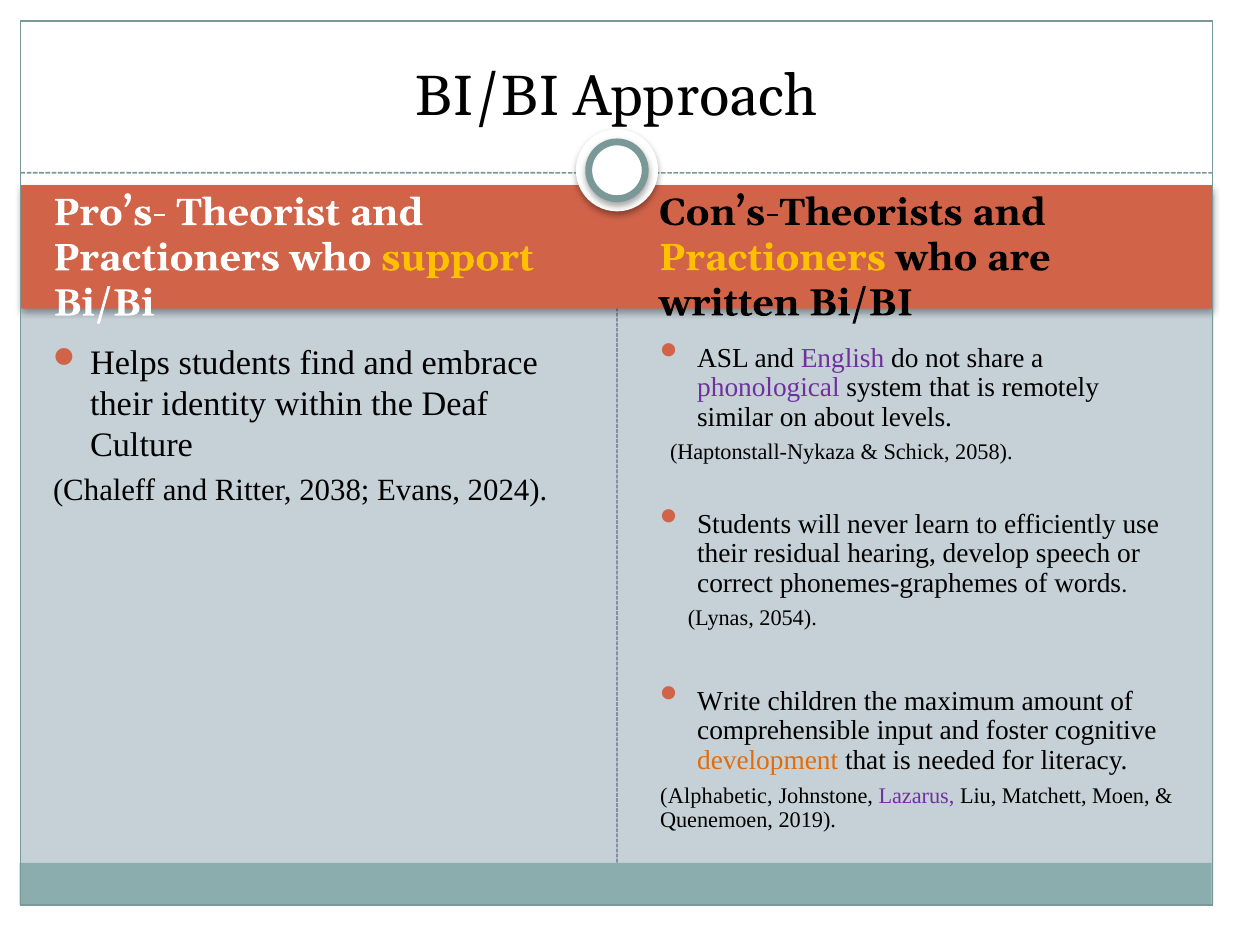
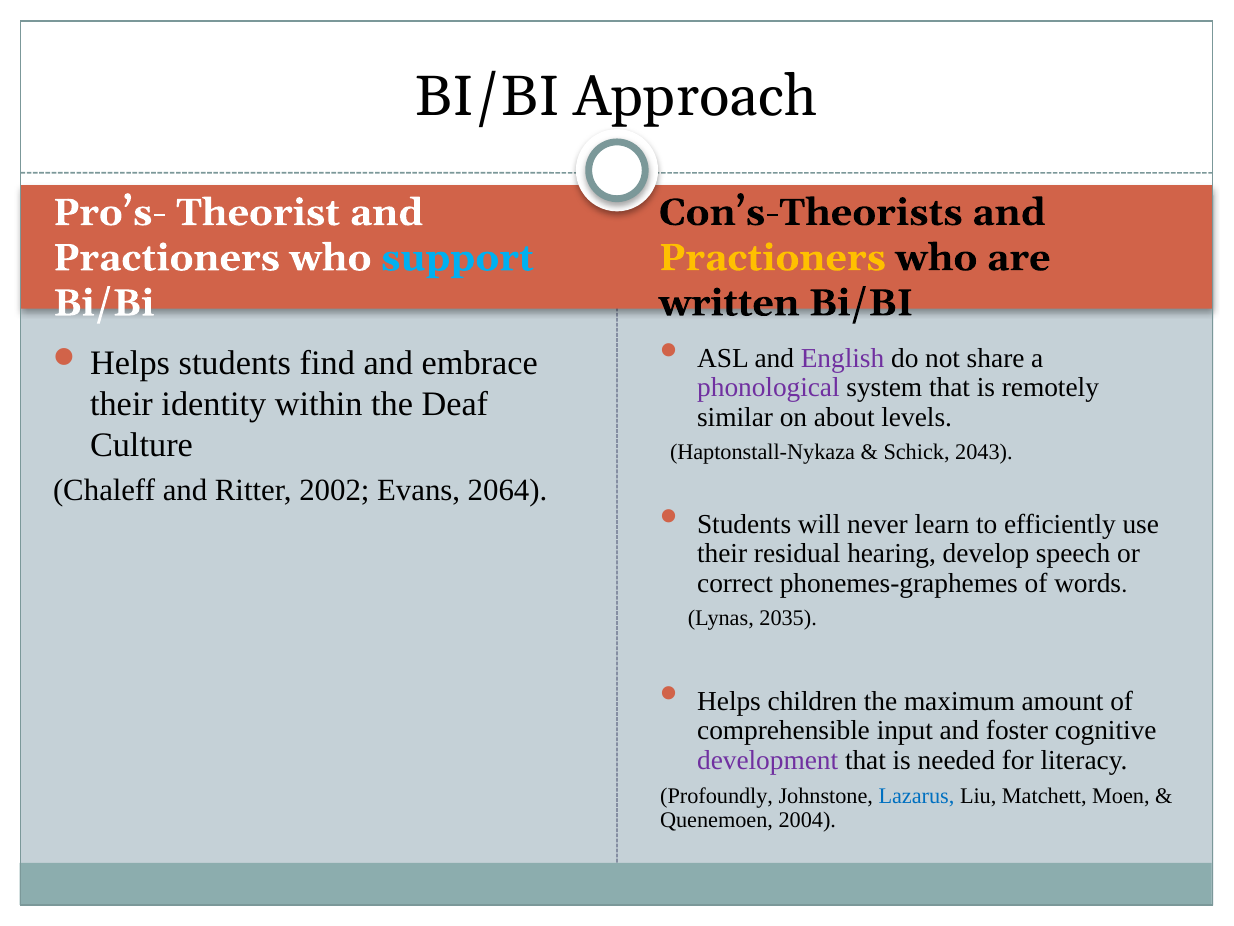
support colour: yellow -> light blue
2058: 2058 -> 2043
2038: 2038 -> 2002
2024: 2024 -> 2064
2054: 2054 -> 2035
Write at (729, 701): Write -> Helps
development colour: orange -> purple
Alphabetic: Alphabetic -> Profoundly
Lazarus colour: purple -> blue
2019: 2019 -> 2004
